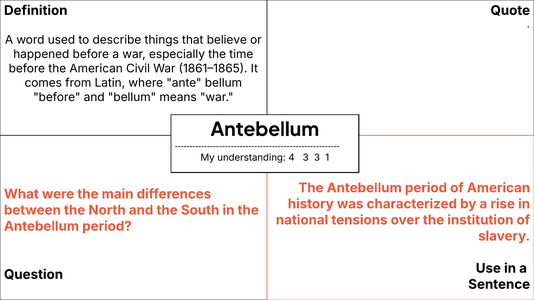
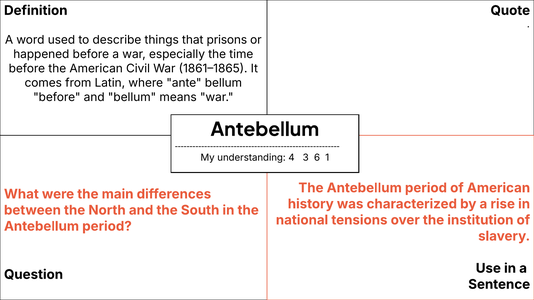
believe: believe -> prisons
3 3: 3 -> 6
